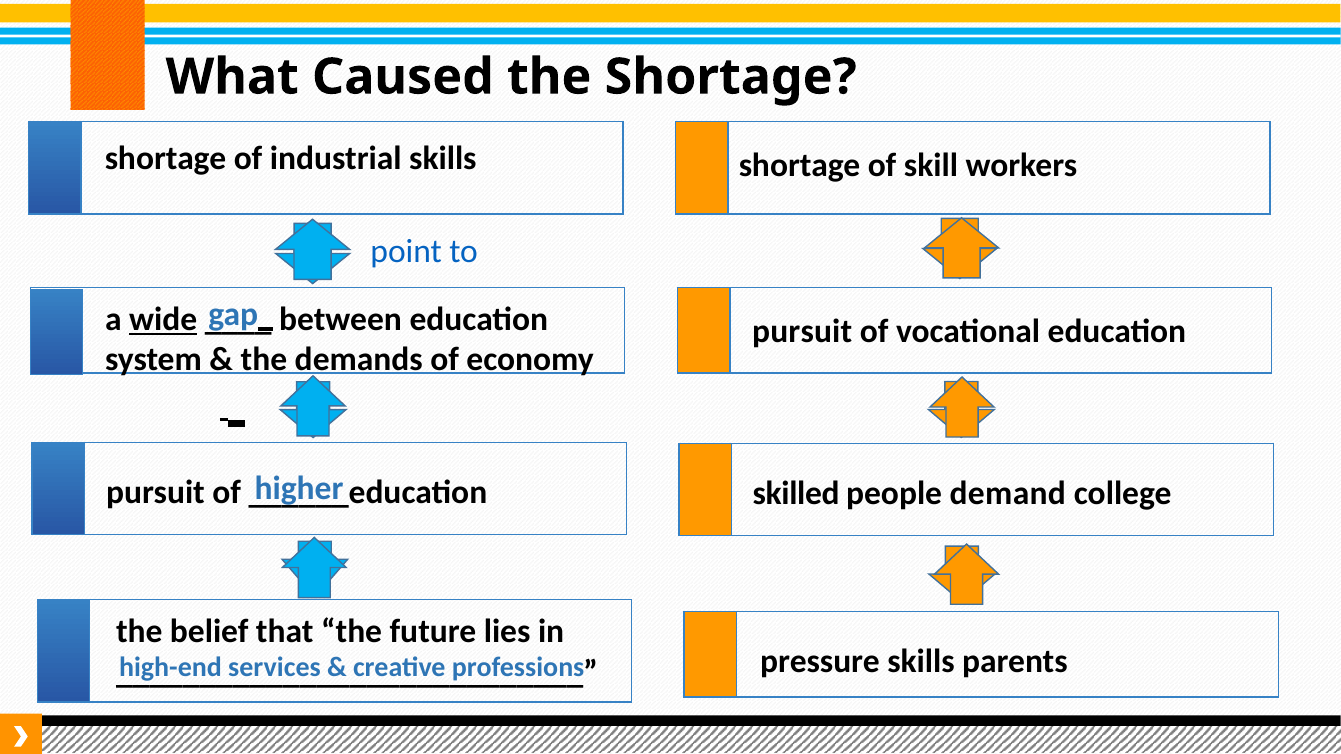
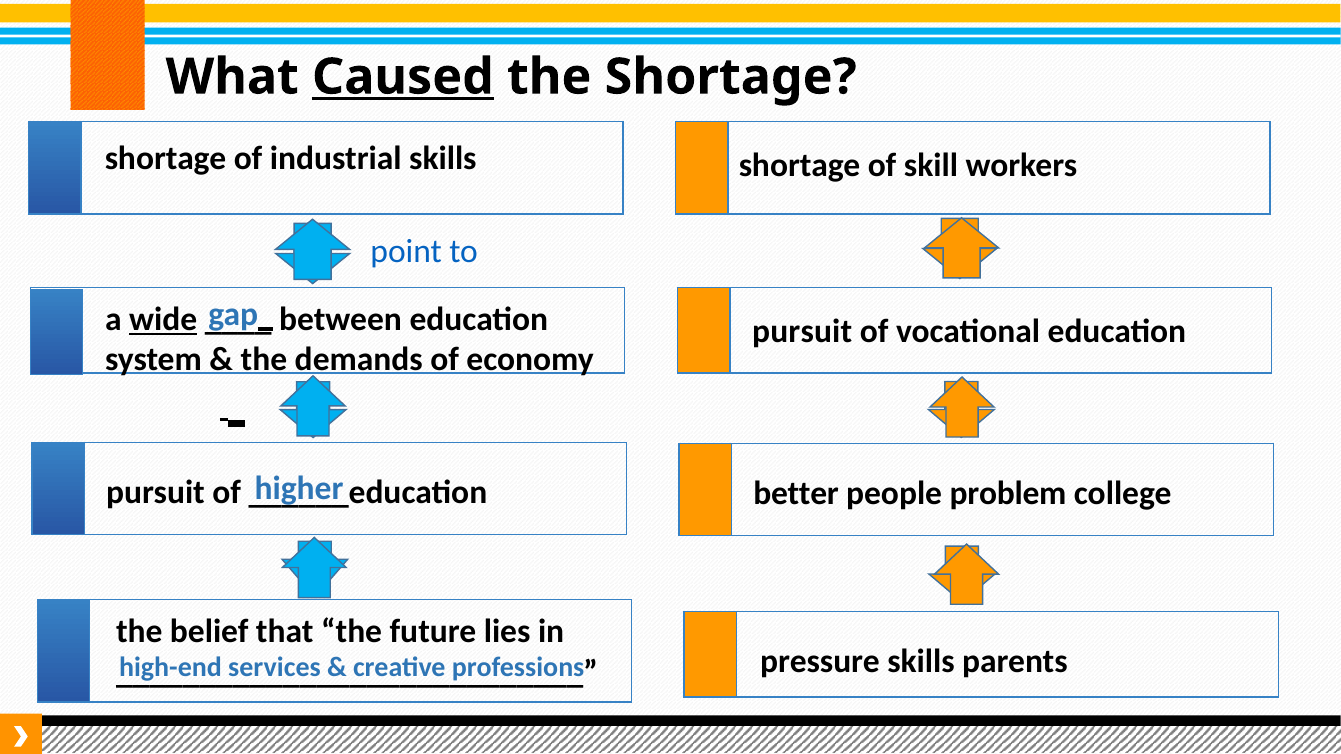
Caused underline: none -> present
skilled: skilled -> better
demand: demand -> problem
